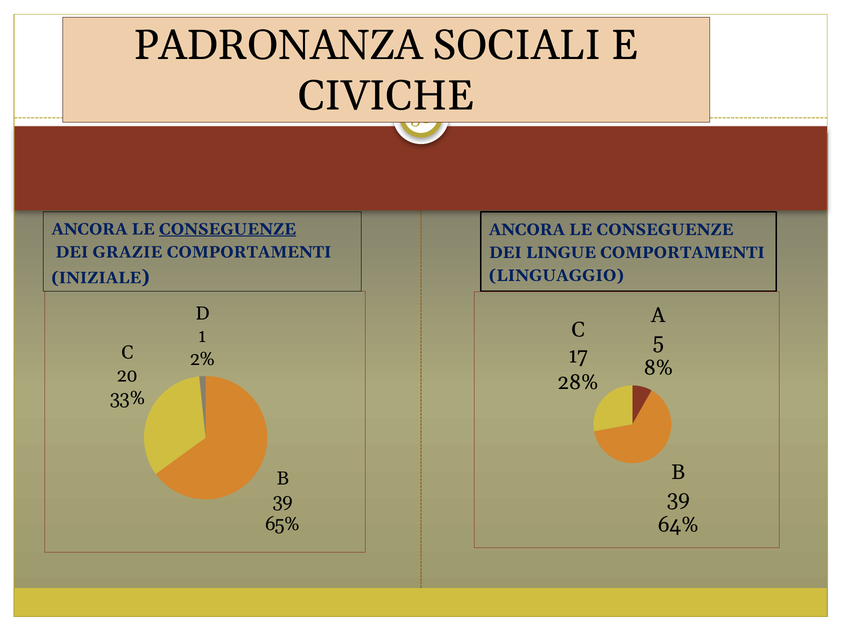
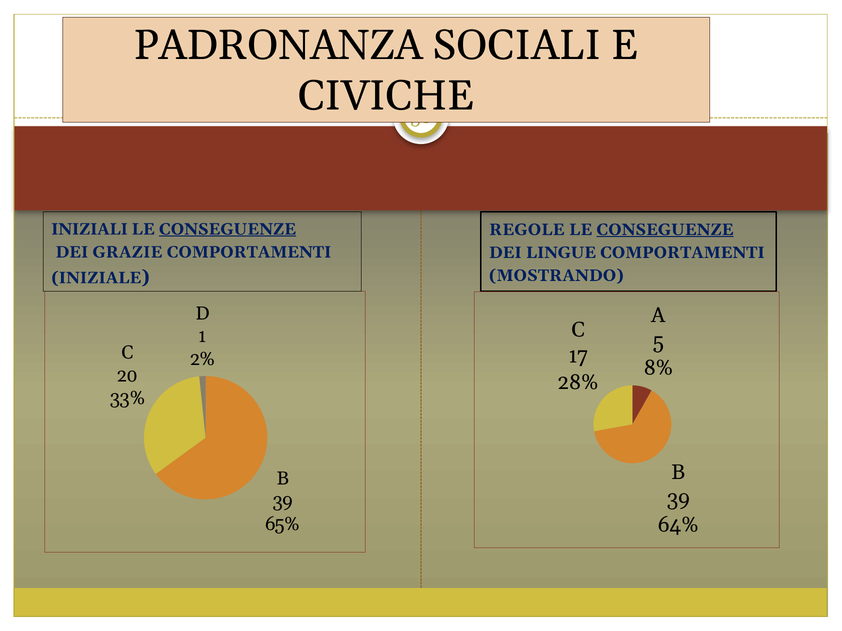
ANCORA at (90, 229): ANCORA -> INIZIALI
ANCORA at (527, 230): ANCORA -> REGOLE
CONSEGUENZE at (665, 230) underline: none -> present
LINGUAGGIO: LINGUAGGIO -> MOSTRANDO
